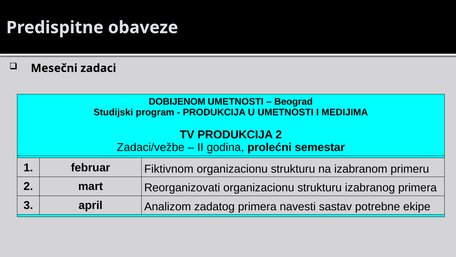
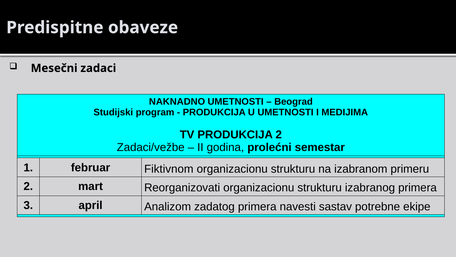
DOBIJENOM: DOBIJENOM -> NAKNADNO
